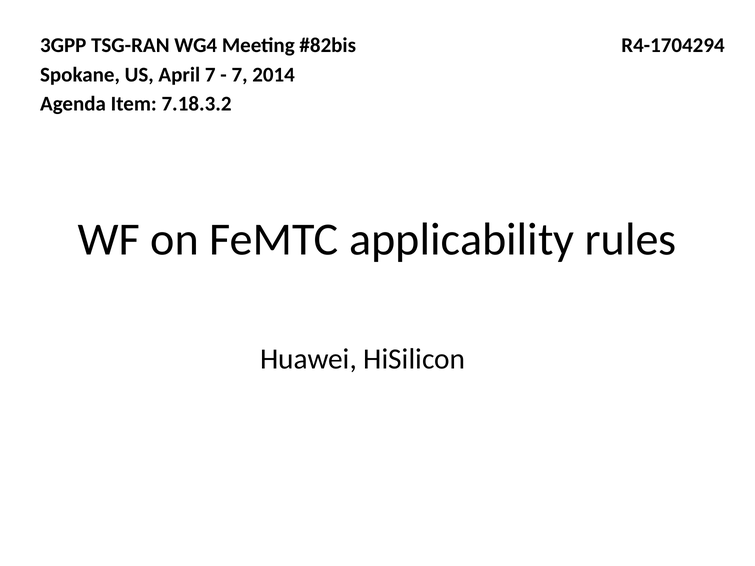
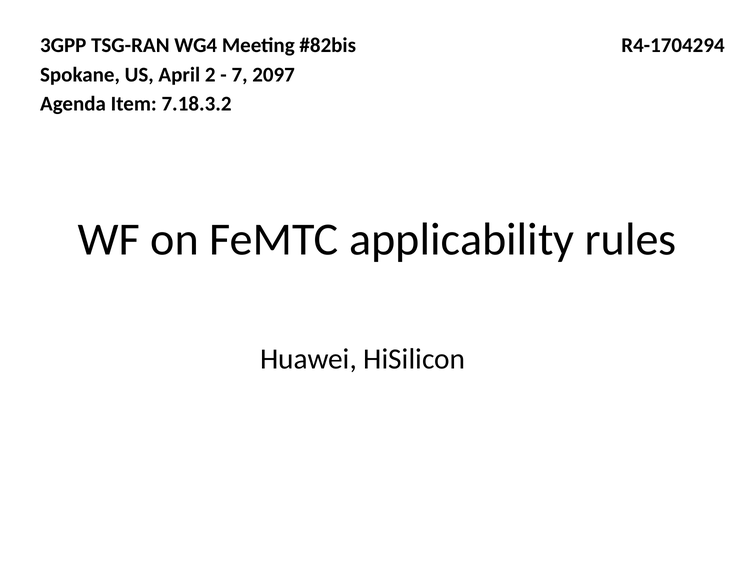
April 7: 7 -> 2
2014: 2014 -> 2097
